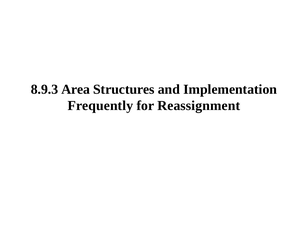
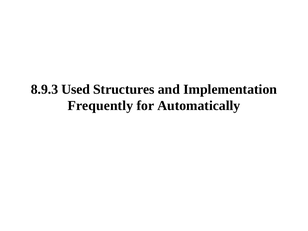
Area: Area -> Used
Reassignment: Reassignment -> Automatically
